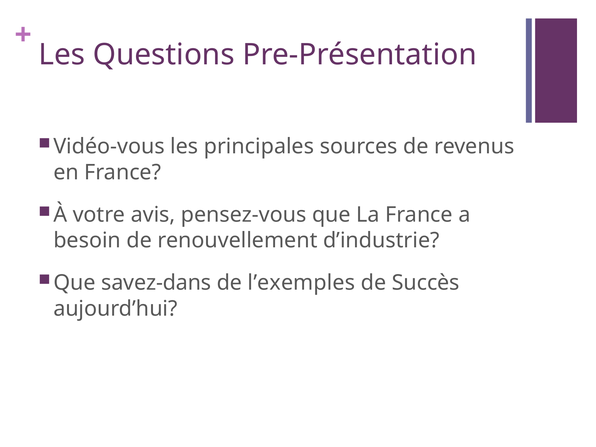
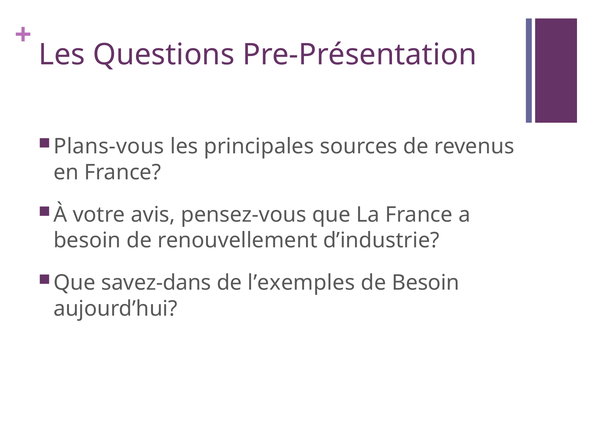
Vidéo-vous: Vidéo-vous -> Plans-vous
de Succès: Succès -> Besoin
